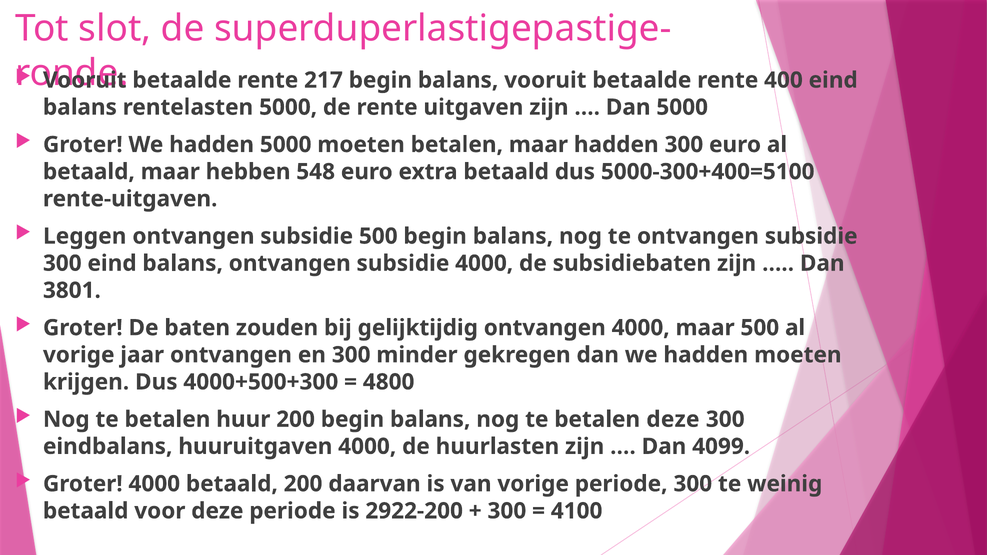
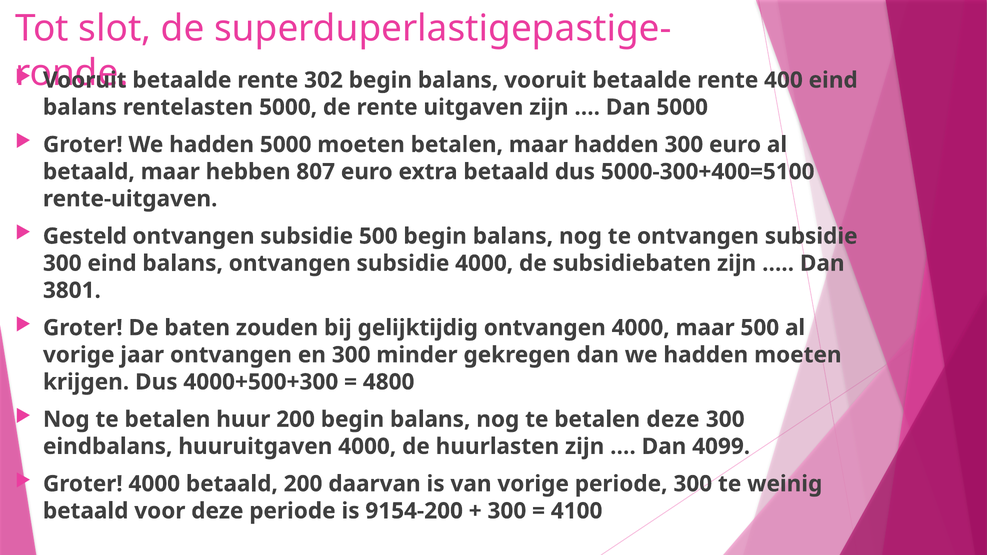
217: 217 -> 302
548: 548 -> 807
Leggen: Leggen -> Gesteld
2922-200: 2922-200 -> 9154-200
